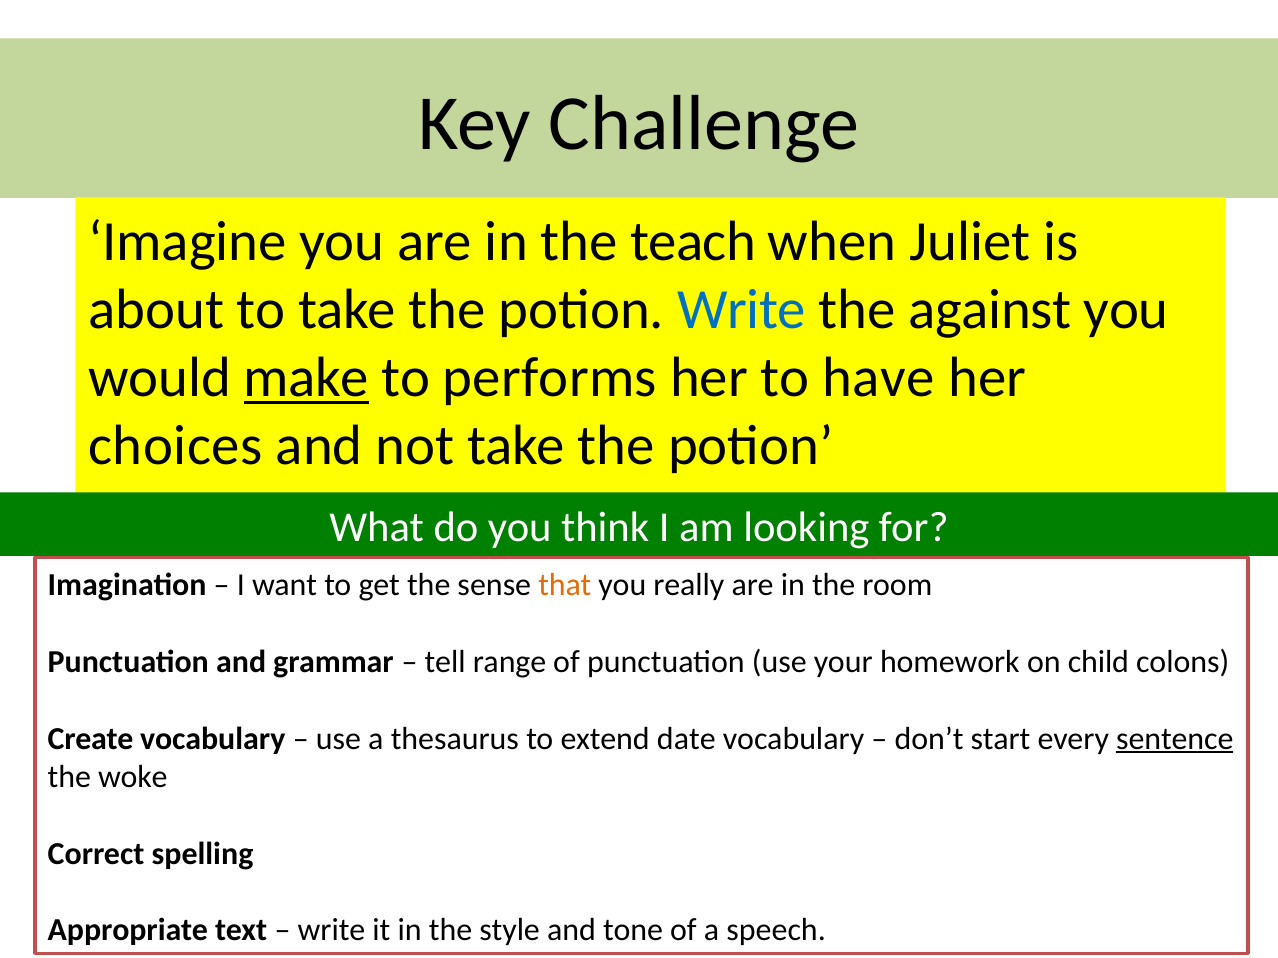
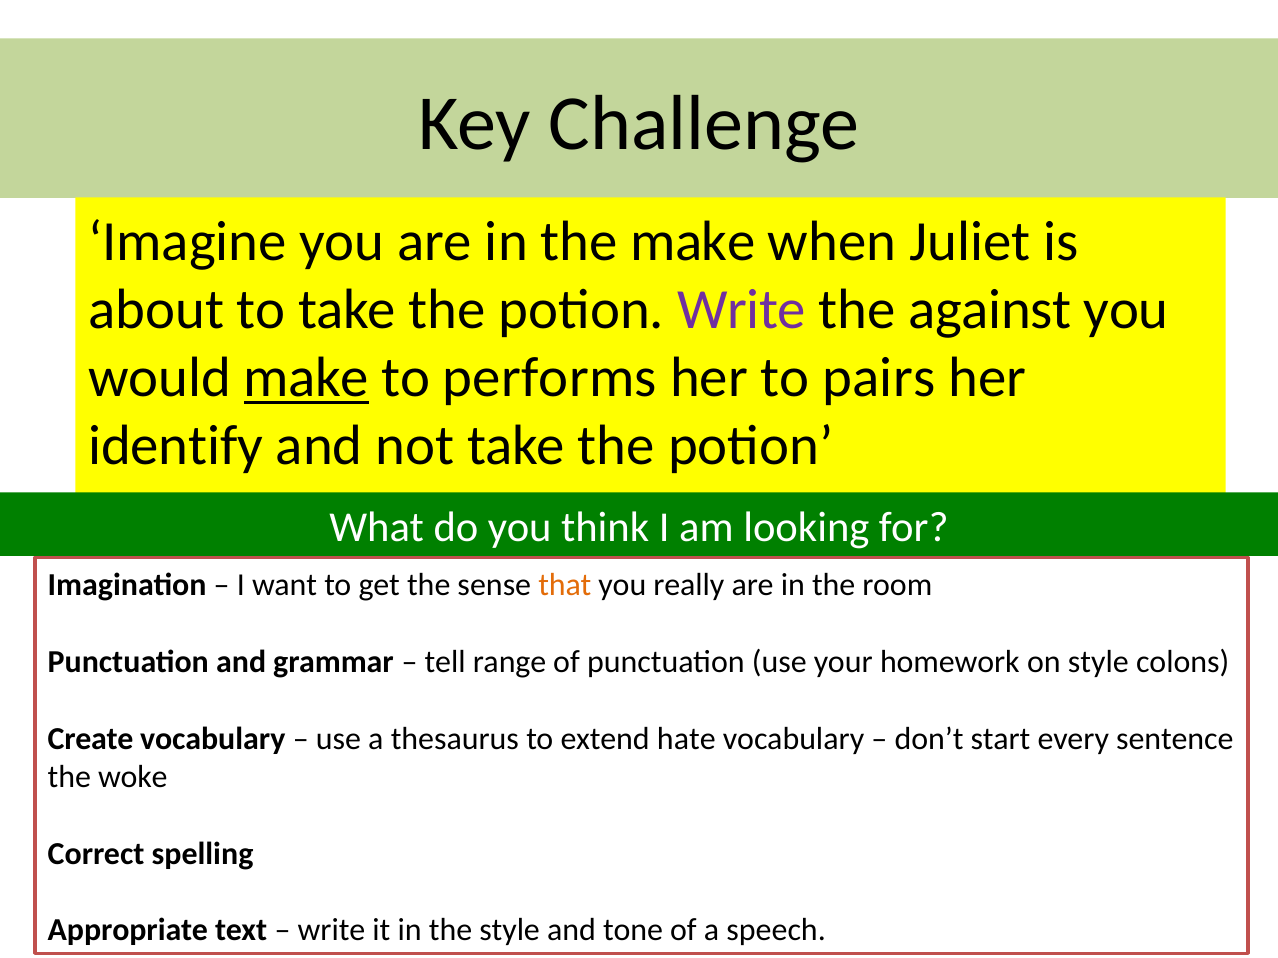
the teach: teach -> make
Write at (742, 310) colour: blue -> purple
have: have -> pairs
choices: choices -> identify
on child: child -> style
date: date -> hate
sentence underline: present -> none
